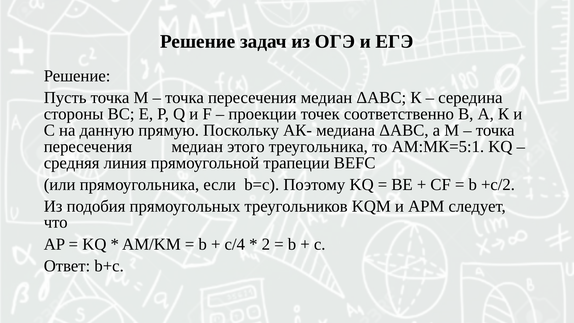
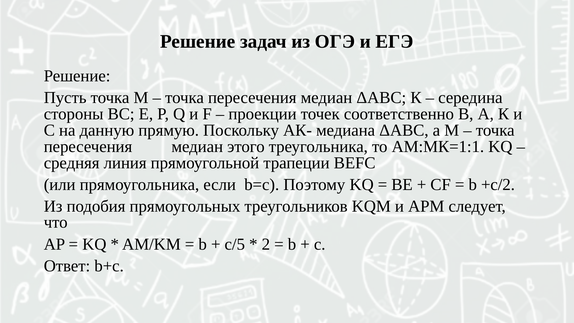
АМ:МК=5:1: АМ:МК=5:1 -> АМ:МК=1:1
c/4: c/4 -> c/5
